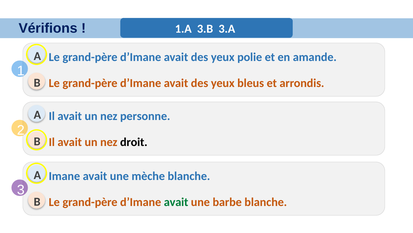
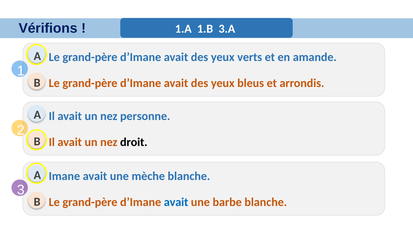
3.B: 3.B -> 1.B
polie: polie -> verts
avait at (176, 202) colour: green -> blue
